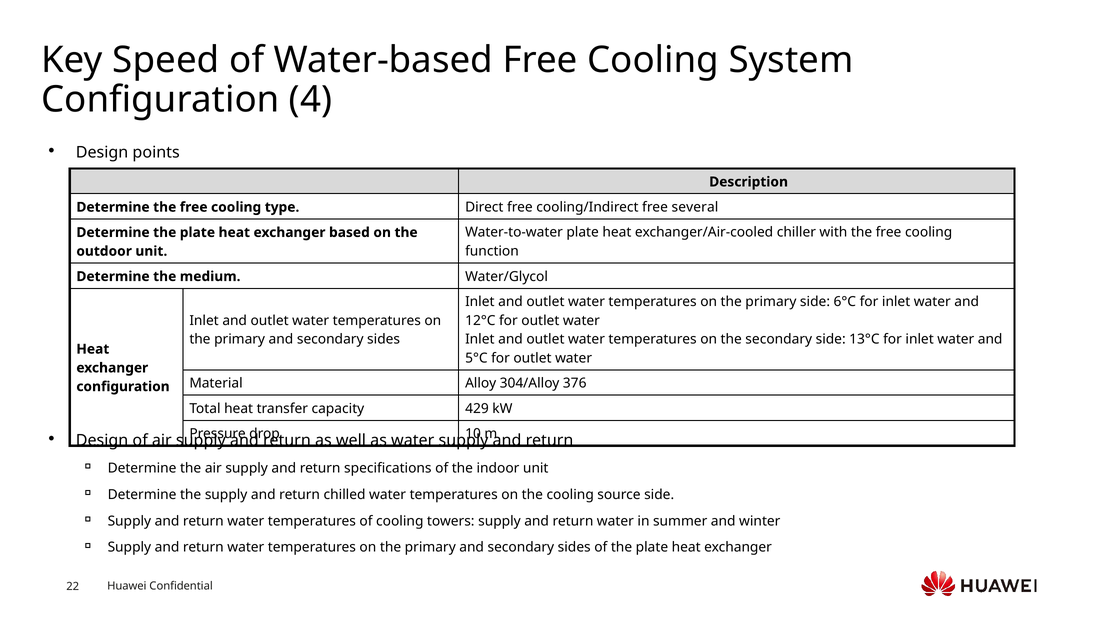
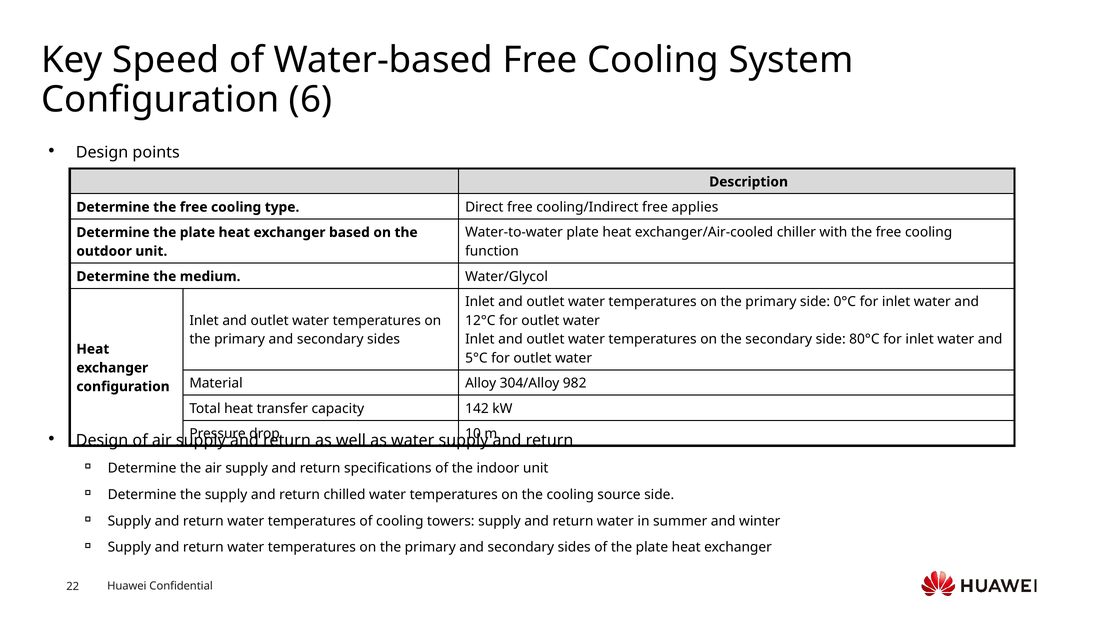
4: 4 -> 6
several: several -> applies
6°C: 6°C -> 0°C
13°C: 13°C -> 80°C
376: 376 -> 982
429: 429 -> 142
